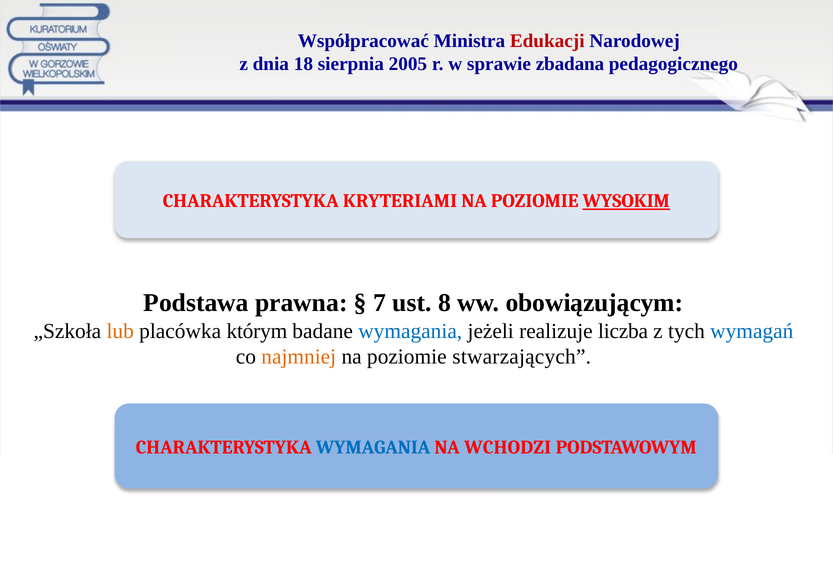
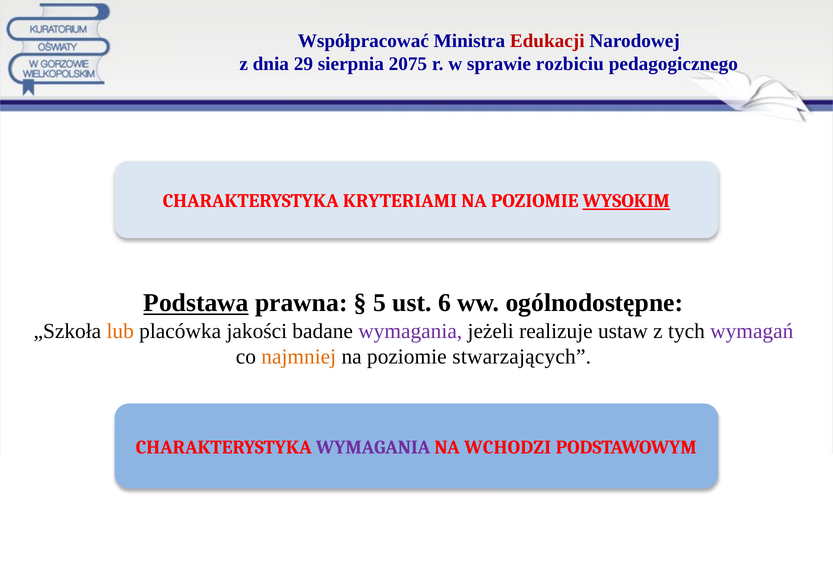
18: 18 -> 29
2005: 2005 -> 2075
zbadana: zbadana -> rozbiciu
Podstawa underline: none -> present
7: 7 -> 5
8: 8 -> 6
obowiązującym: obowiązującym -> ogólnodostępne
którym: którym -> jakości
wymagania at (410, 331) colour: blue -> purple
liczba: liczba -> ustaw
wymagań colour: blue -> purple
WYMAGANIA at (373, 447) colour: blue -> purple
